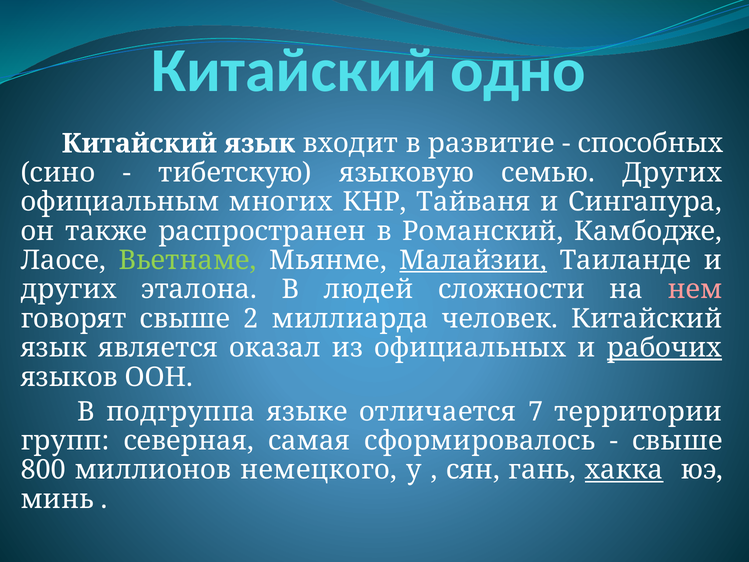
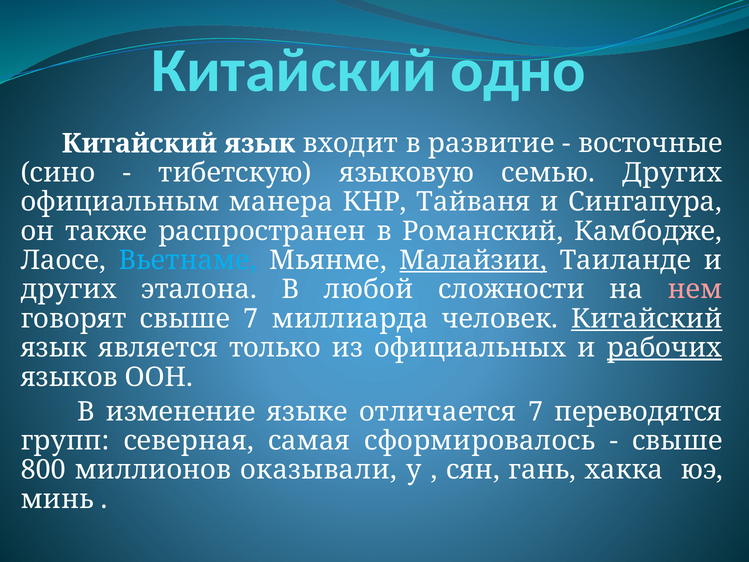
способных: способных -> восточные
многих: многих -> манера
Вьетнаме colour: light green -> light blue
людей: людей -> любой
свыше 2: 2 -> 7
Китайский at (647, 319) underline: none -> present
оказал: оказал -> только
подгруппа: подгруппа -> изменение
территории: территории -> переводятся
немецкого: немецкого -> оказывали
хакка underline: present -> none
